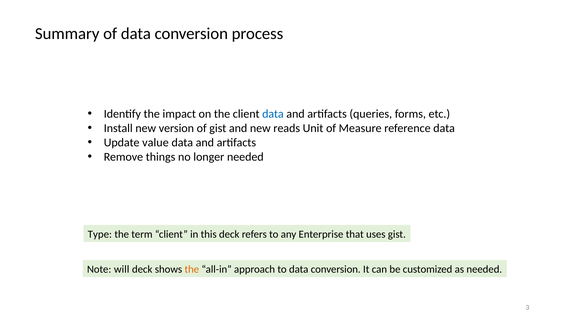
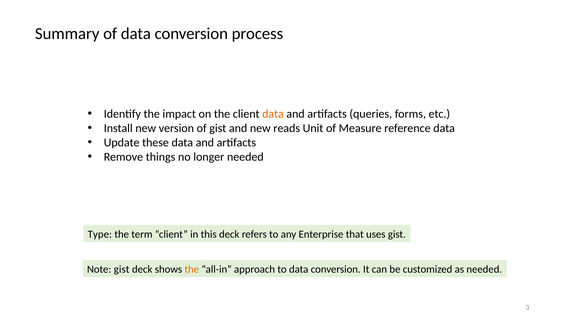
data at (273, 114) colour: blue -> orange
value: value -> these
Note will: will -> gist
